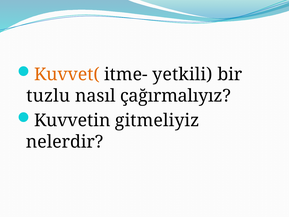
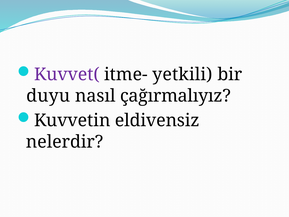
Kuvvet( colour: orange -> purple
tuzlu: tuzlu -> duyu
gitmeliyiz: gitmeliyiz -> eldivensiz
